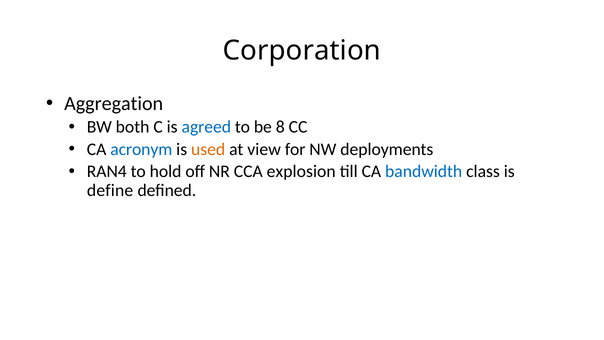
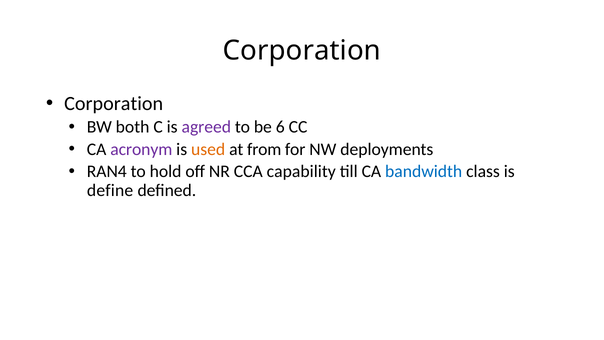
Aggregation at (114, 103): Aggregation -> Corporation
agreed colour: blue -> purple
8: 8 -> 6
acronym colour: blue -> purple
view: view -> from
explosion: explosion -> capability
